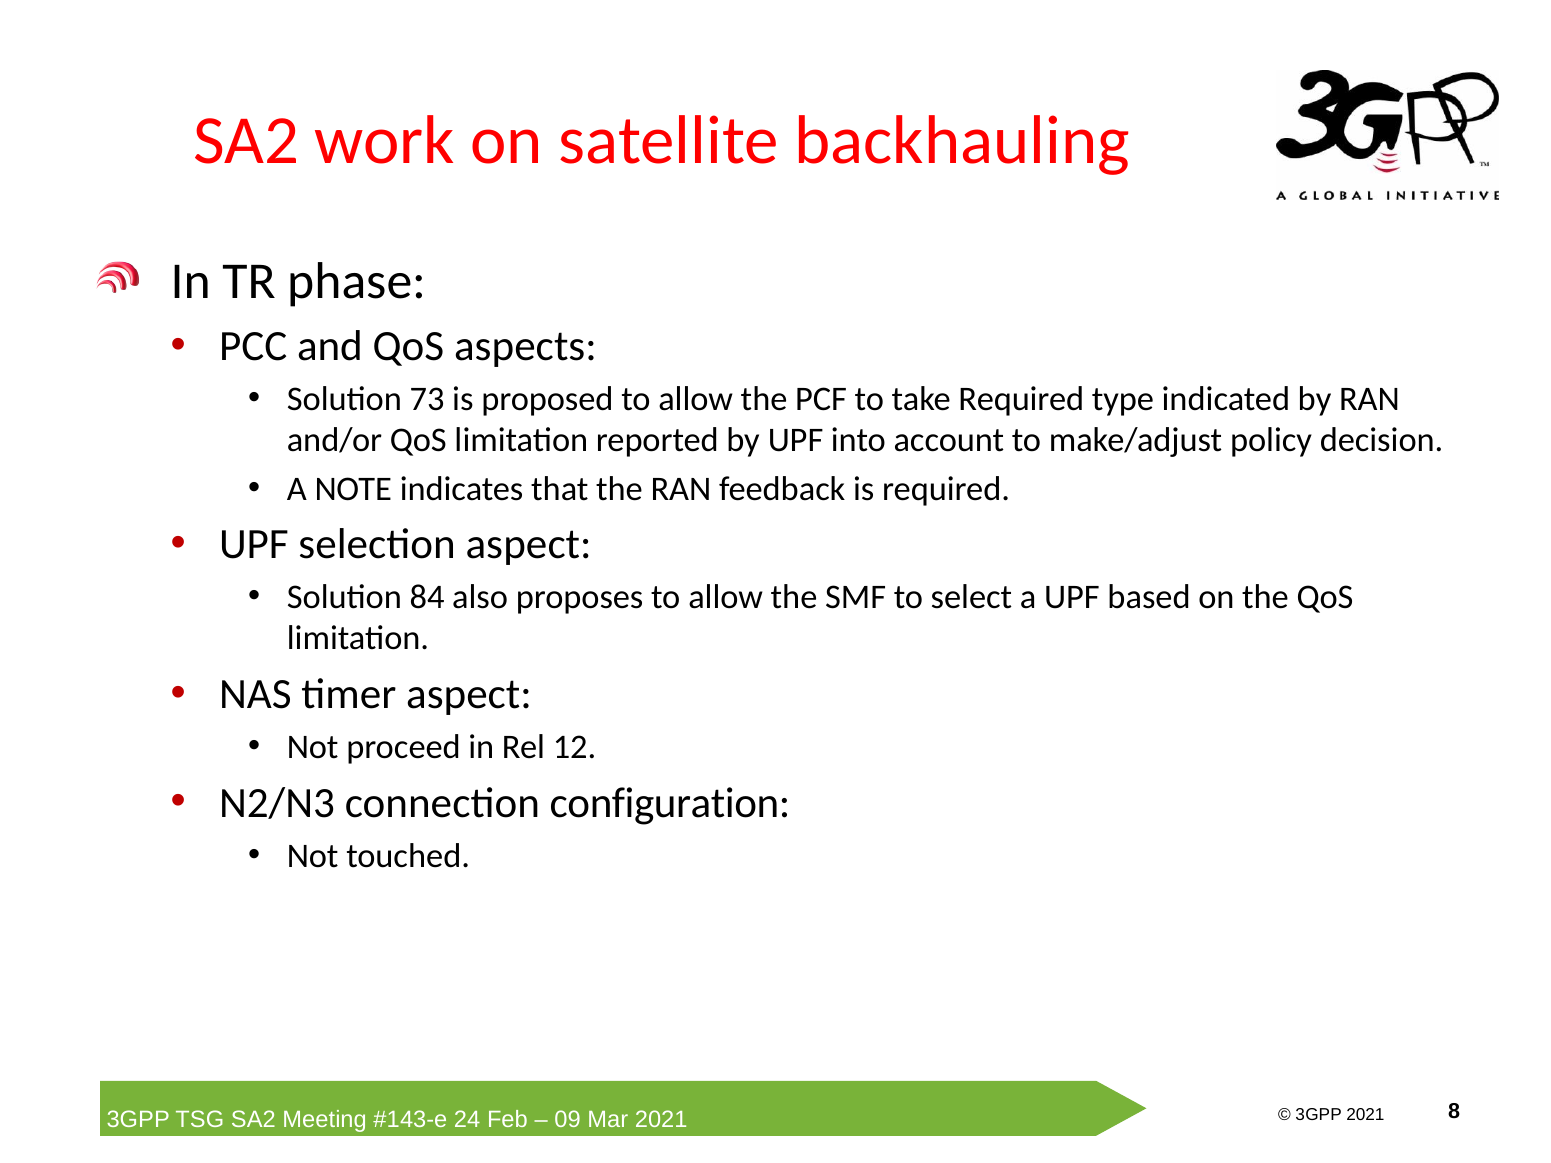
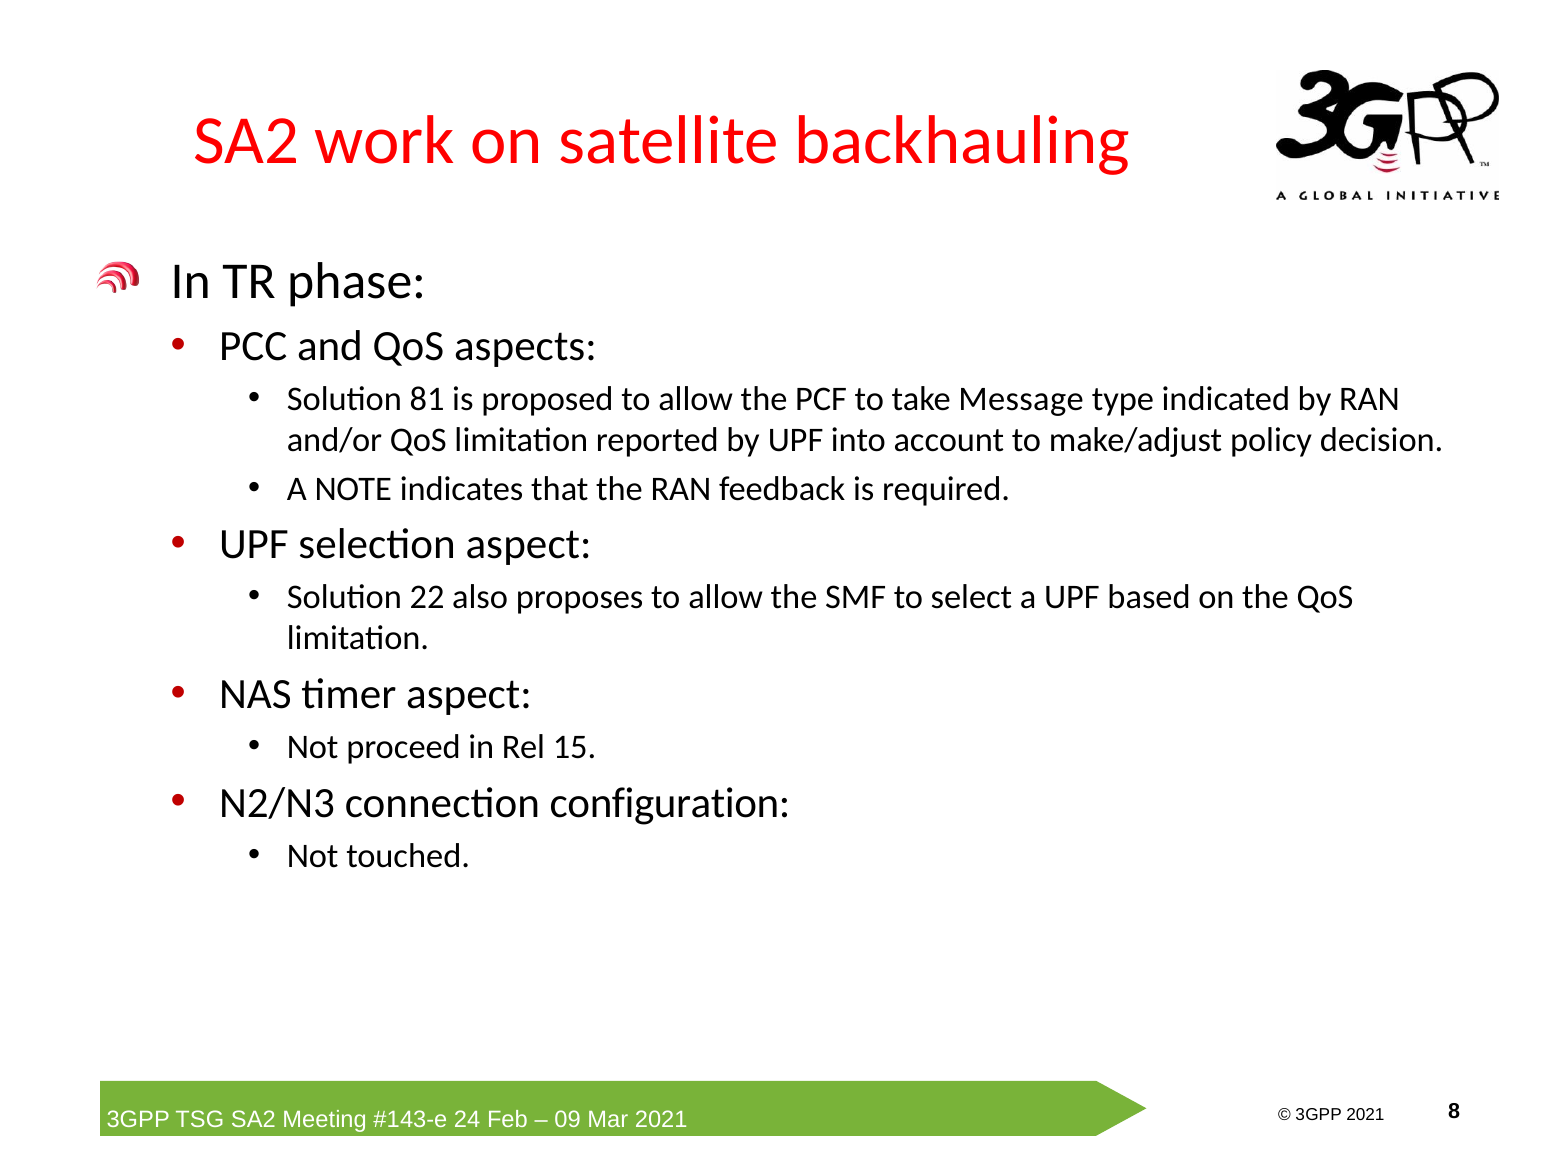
73: 73 -> 81
take Required: Required -> Message
84: 84 -> 22
12: 12 -> 15
